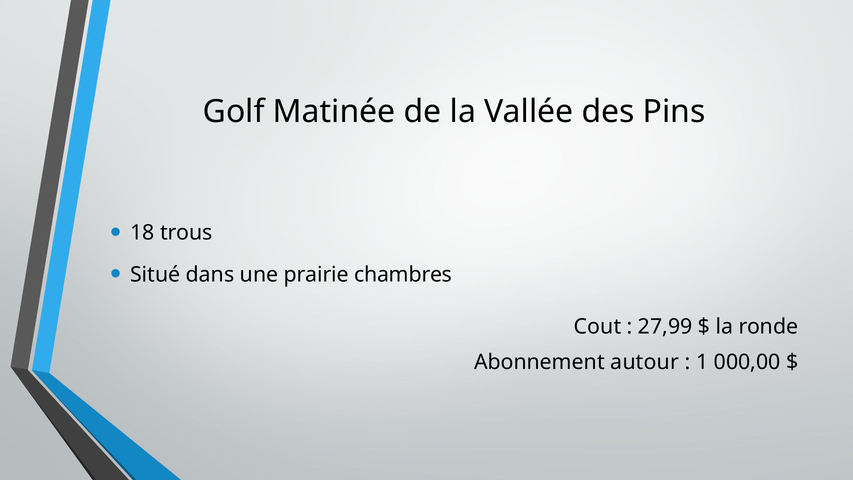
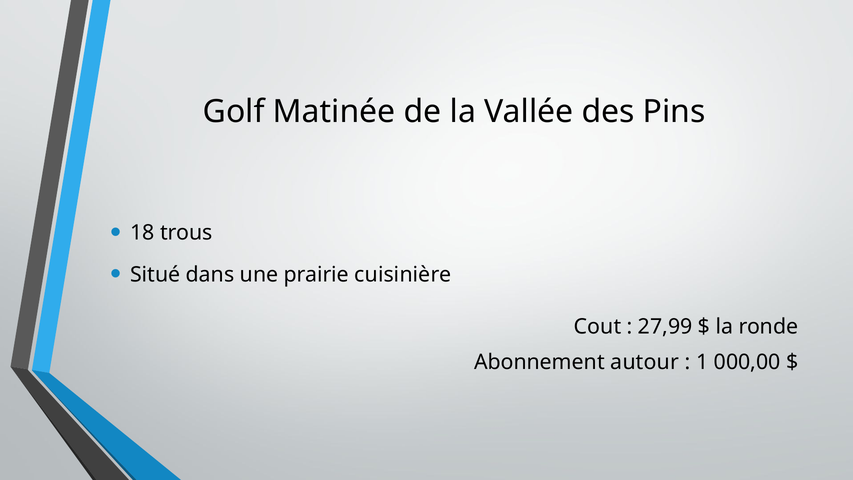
chambres: chambres -> cuisinière
